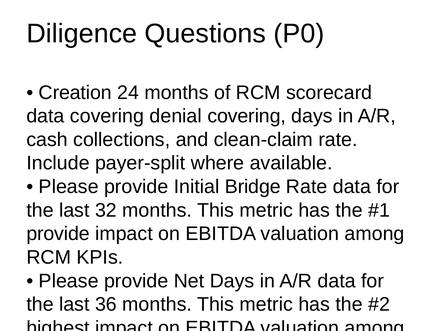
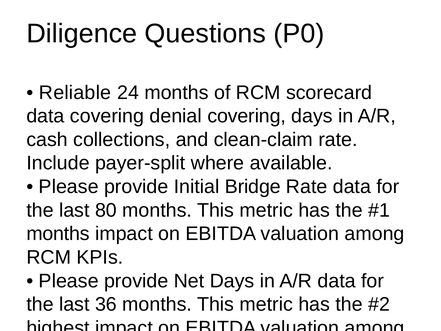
Creation: Creation -> Reliable
32: 32 -> 80
provide at (58, 234): provide -> months
